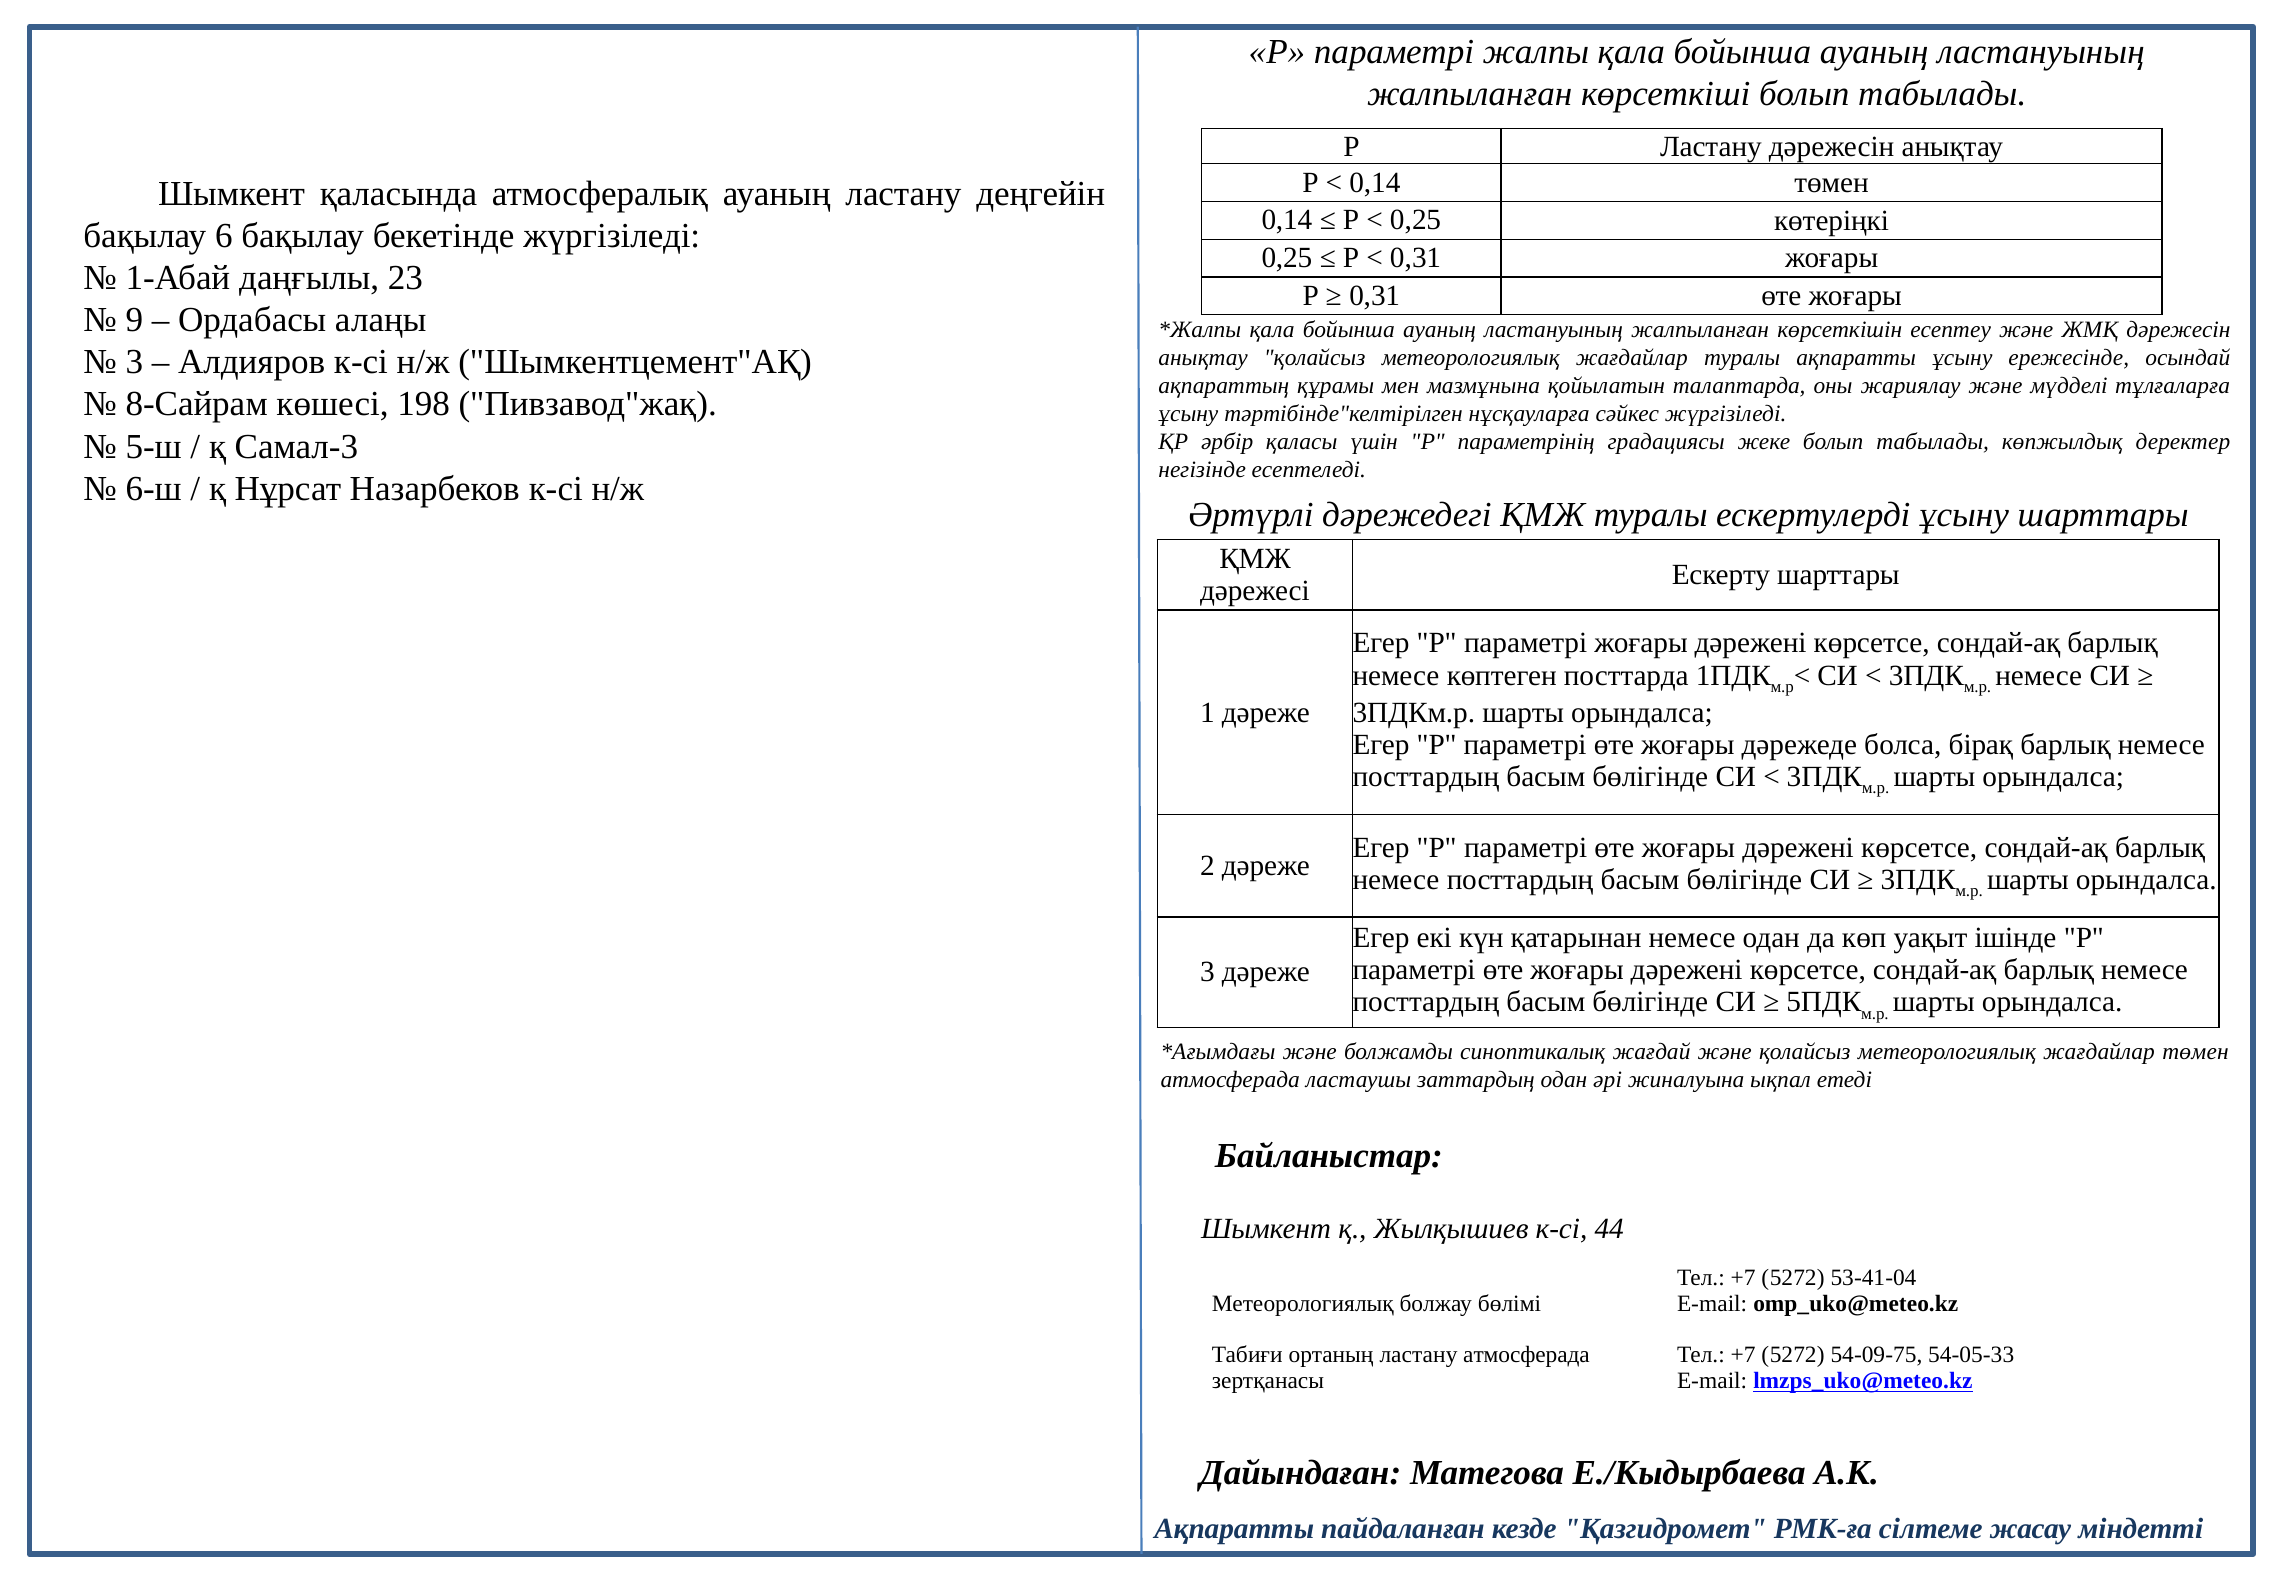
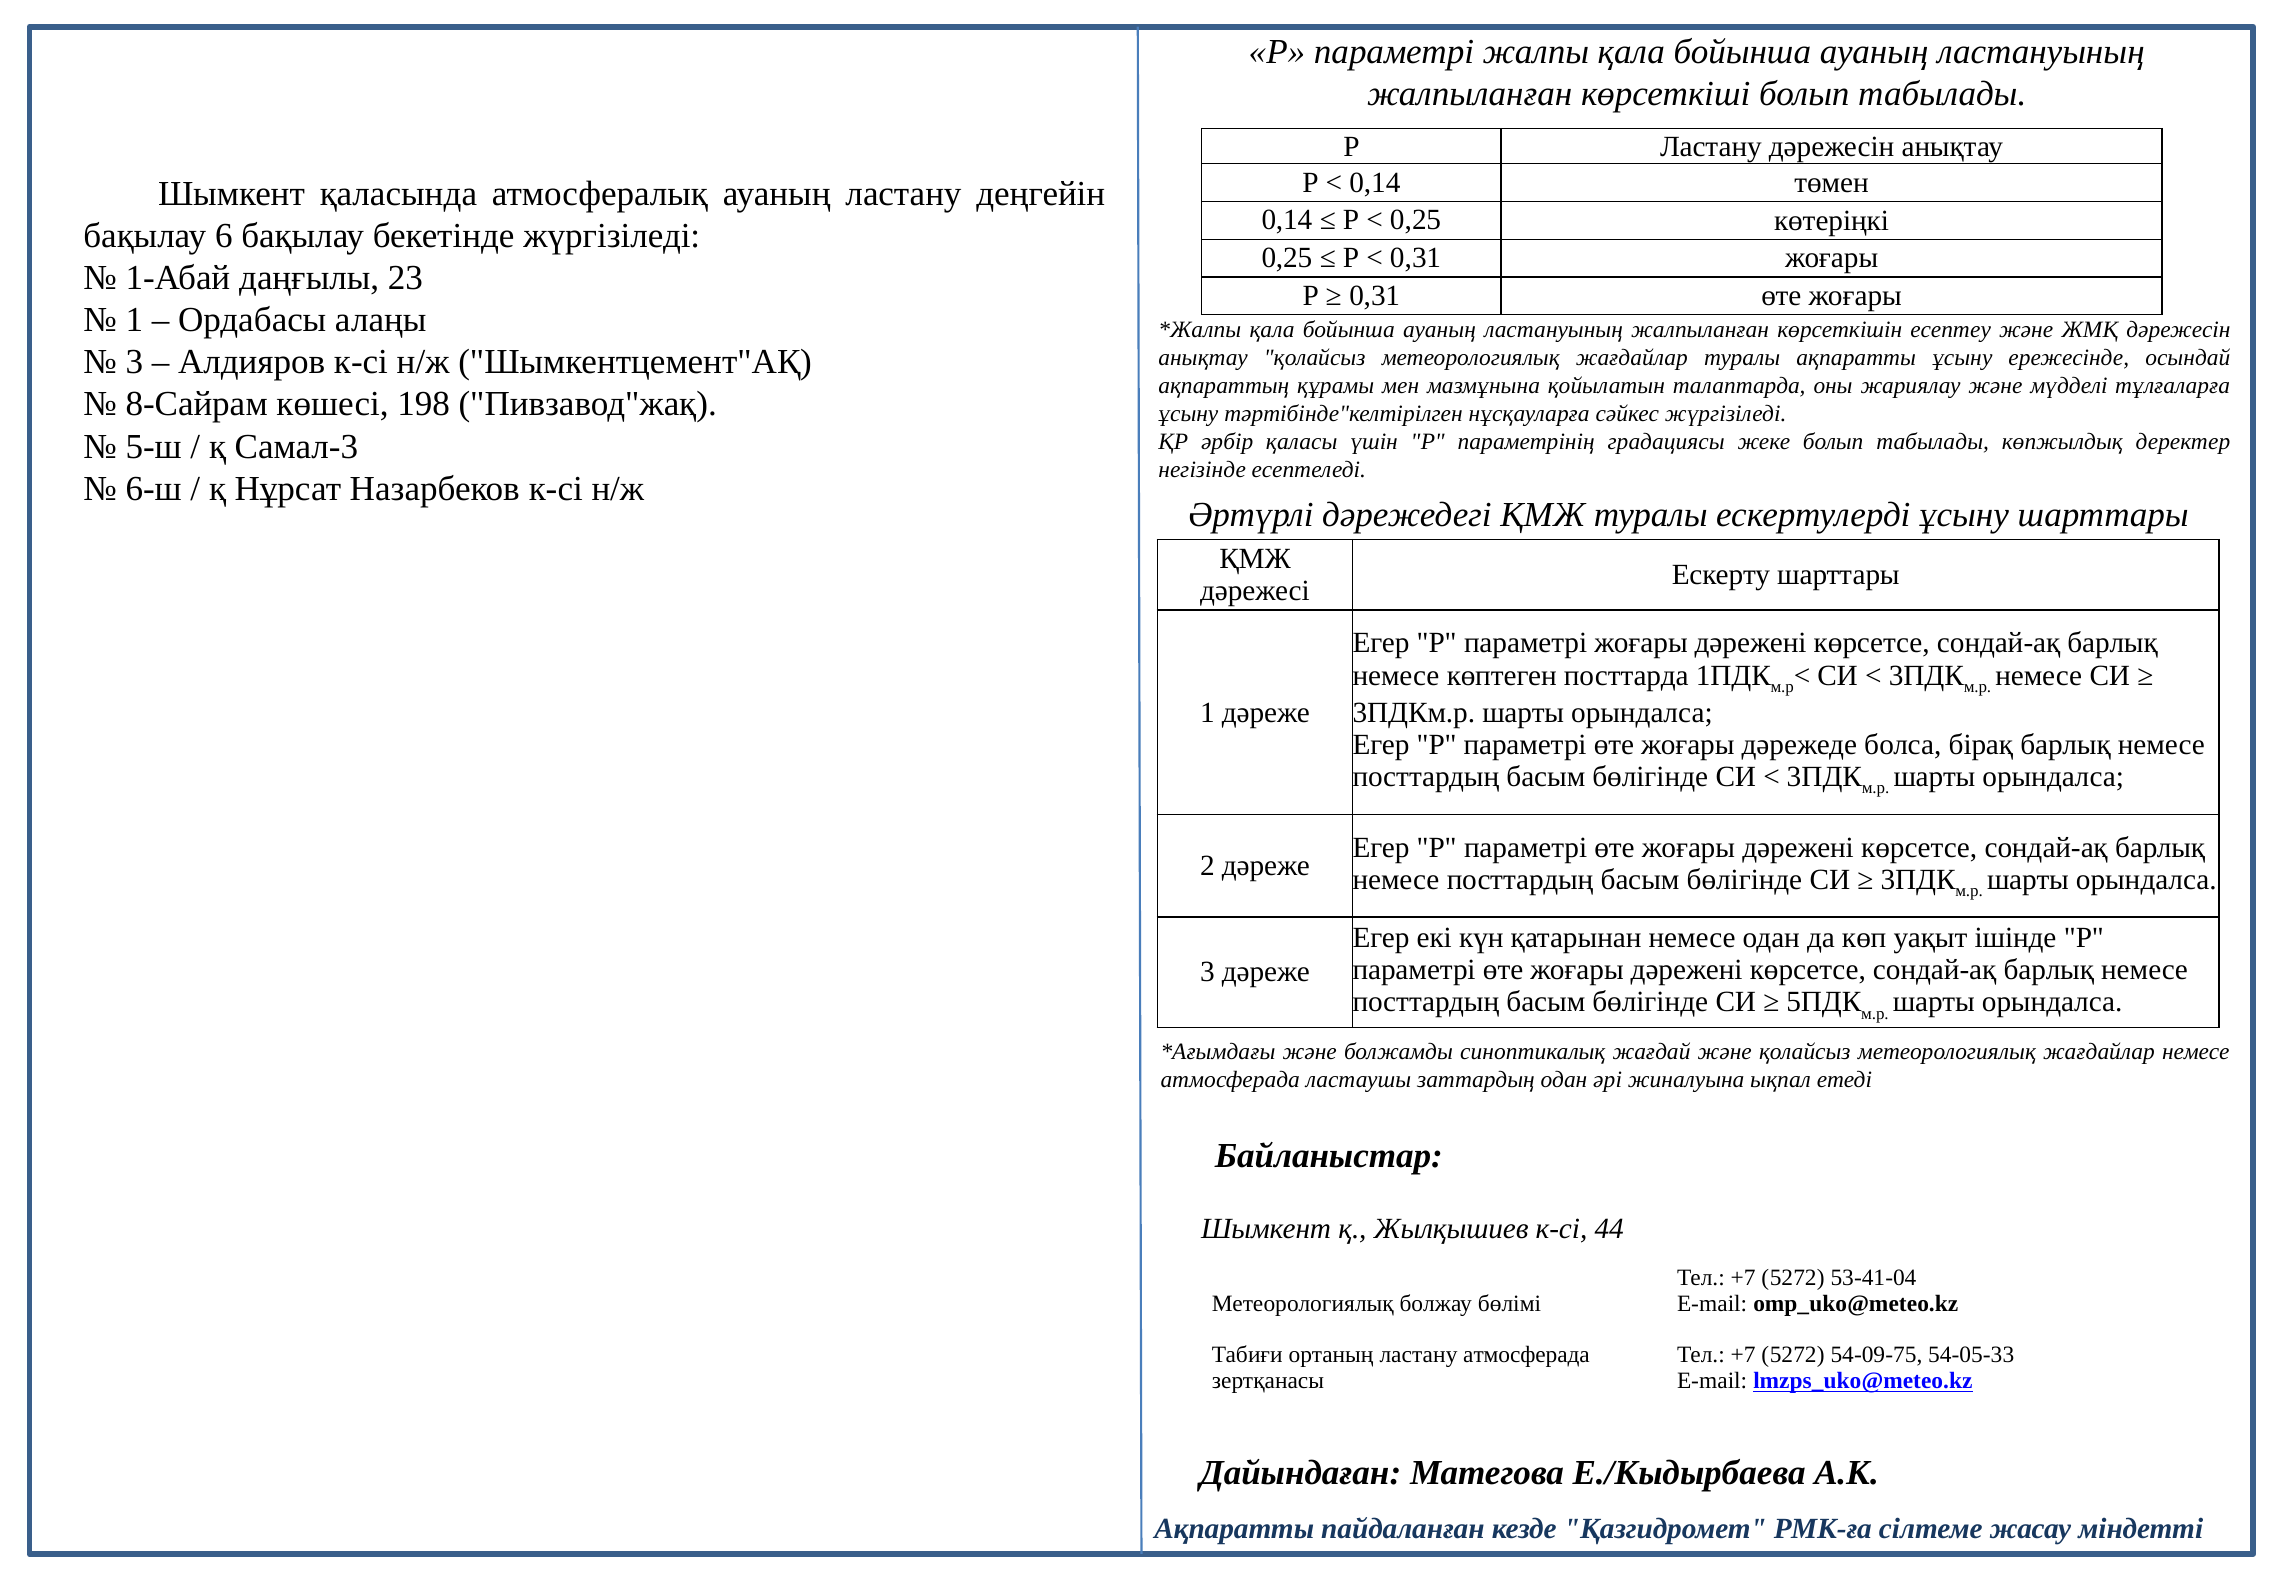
9 at (134, 320): 9 -> 1
жағдайлар төмен: төмен -> немесе
